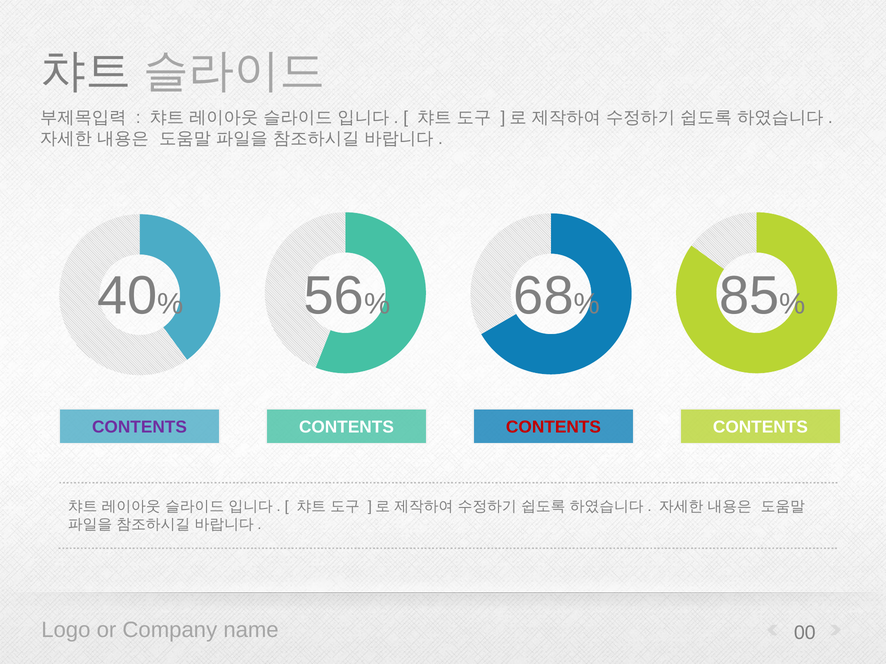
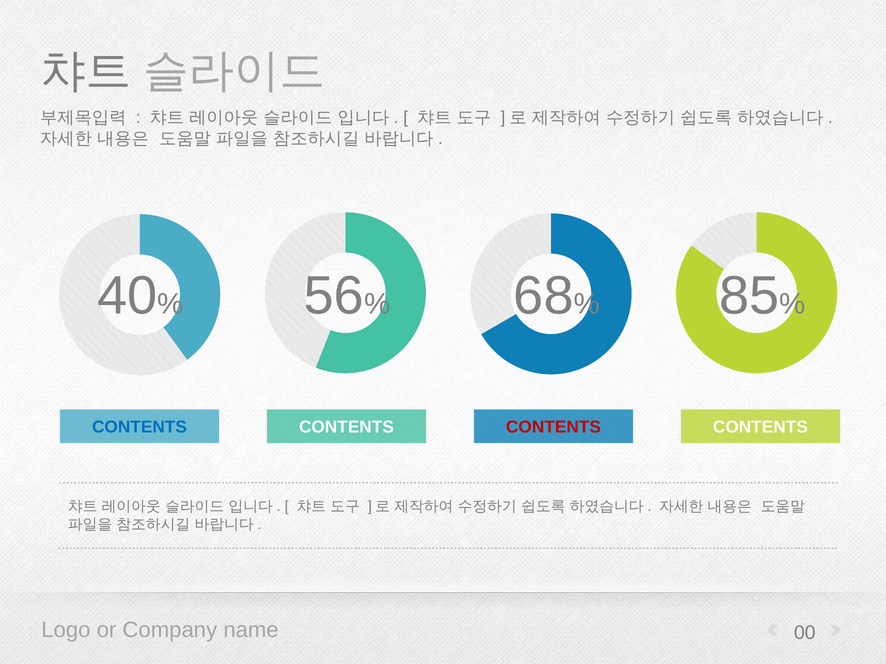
CONTENTS at (139, 428) colour: purple -> blue
